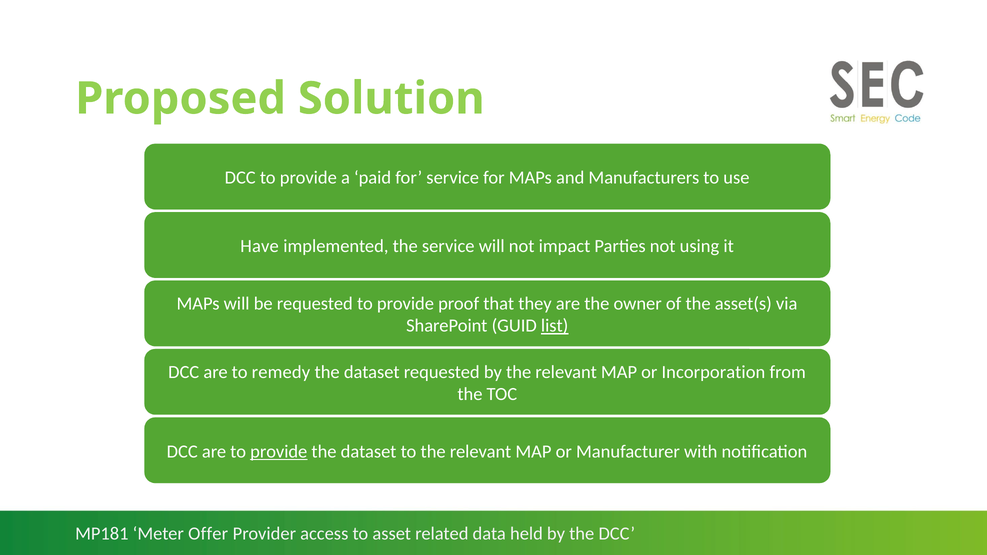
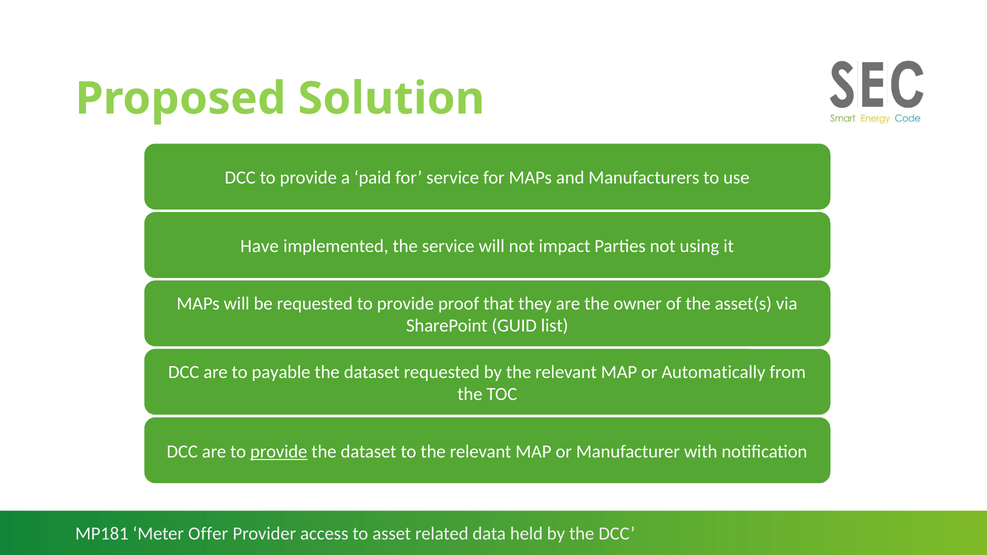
list underline: present -> none
remedy: remedy -> payable
Incorporation: Incorporation -> Automatically
